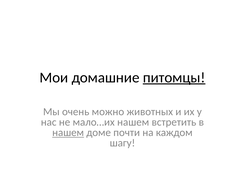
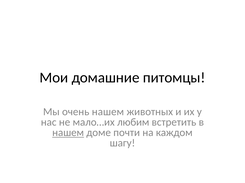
питомцы underline: present -> none
очень можно: можно -> нашем
мало…их нашем: нашем -> любим
